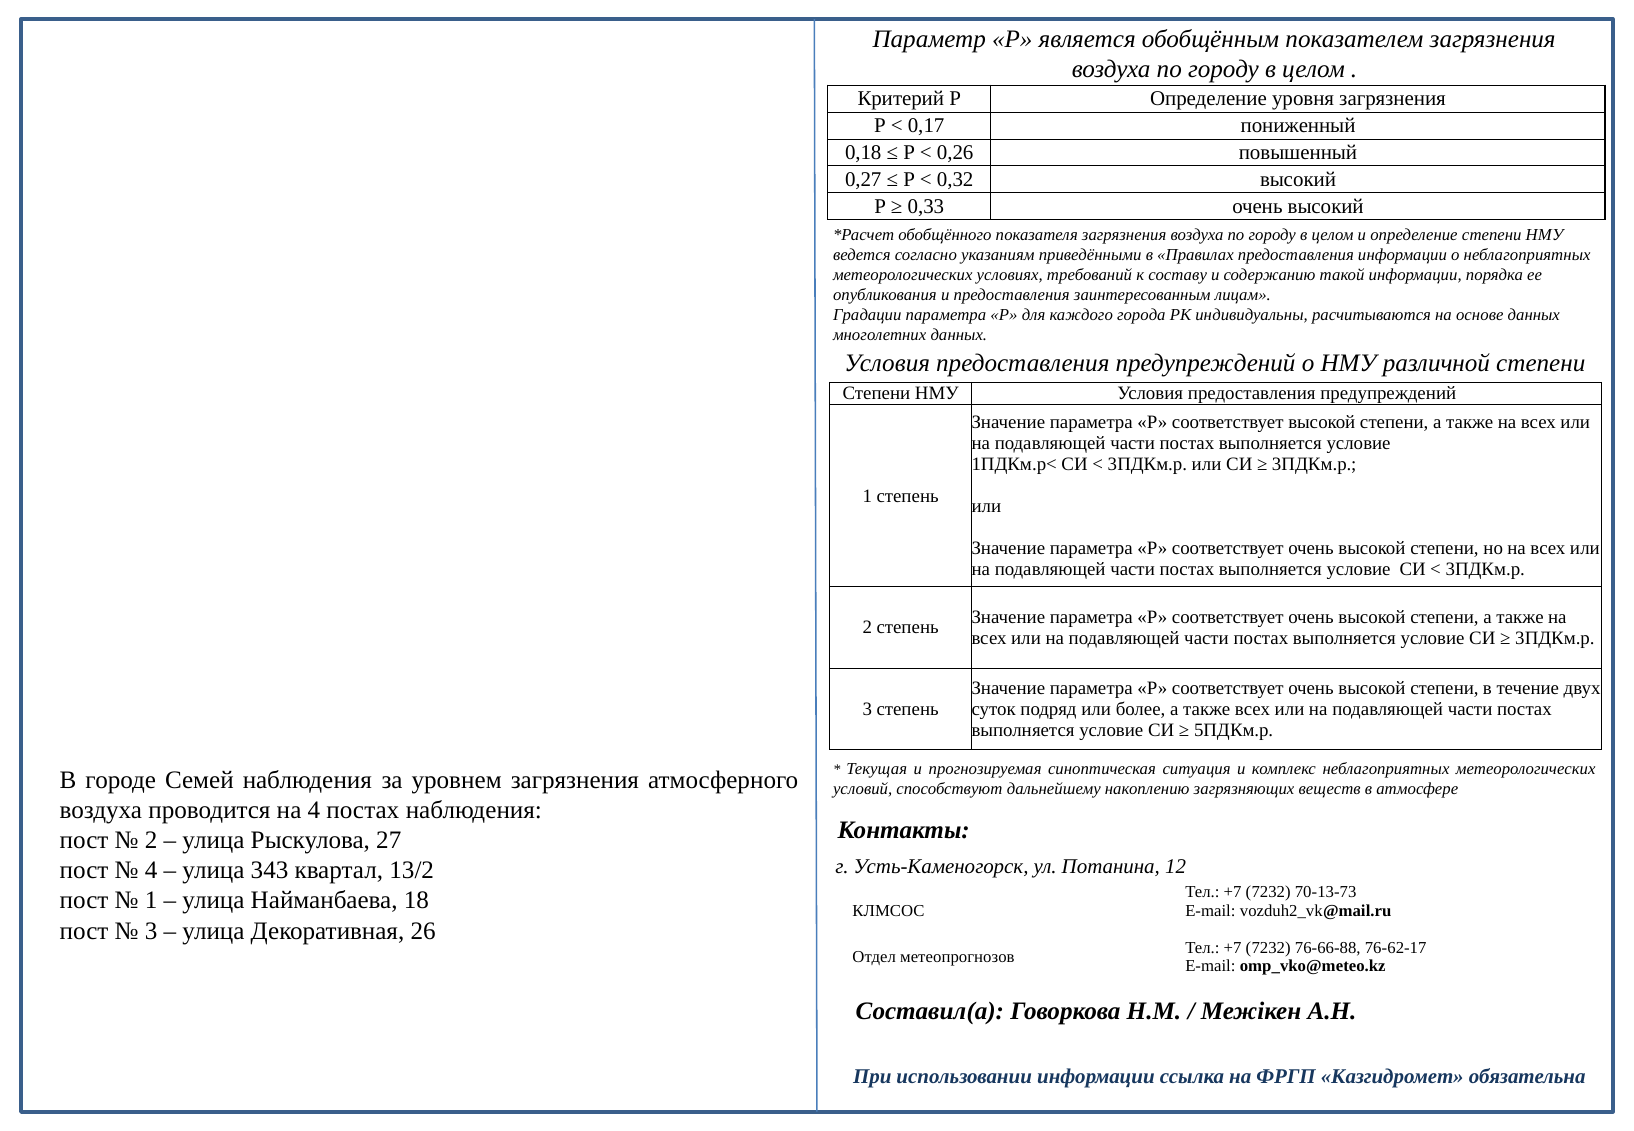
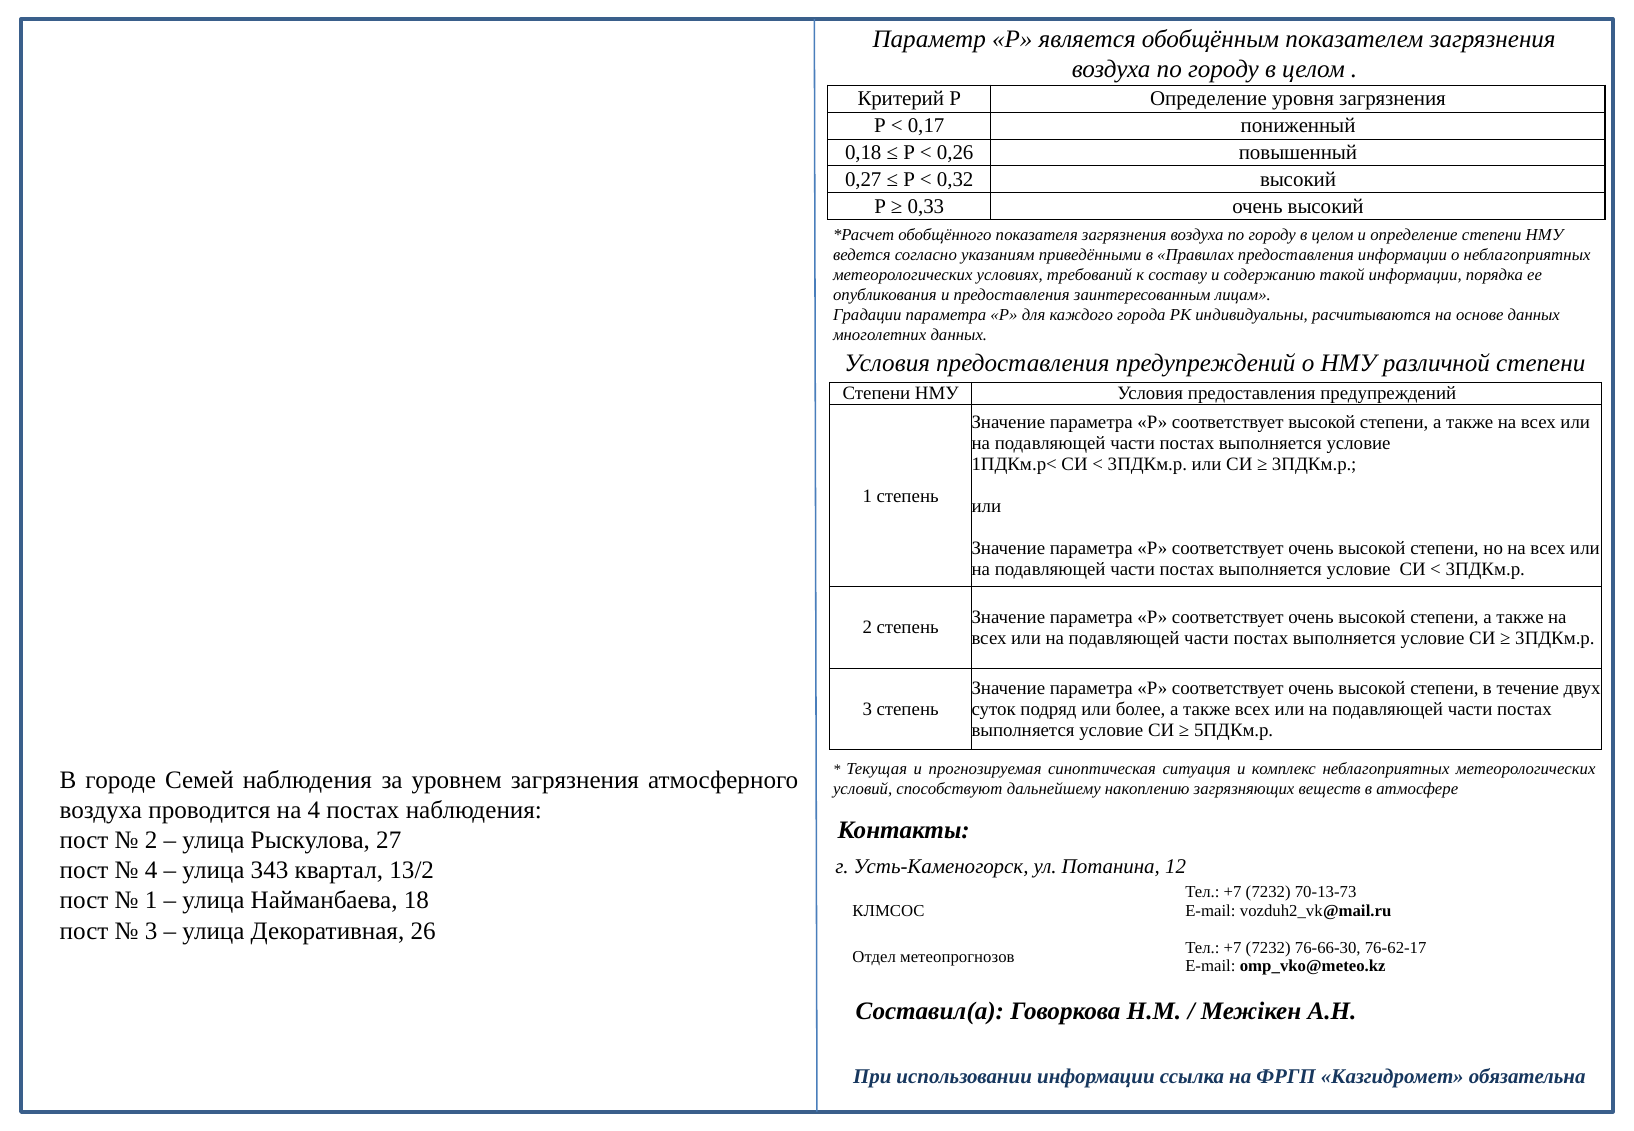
76-66-88: 76-66-88 -> 76-66-30
